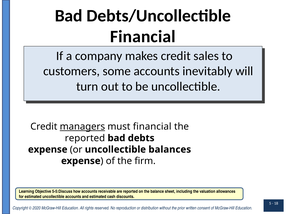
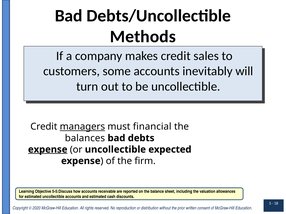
Financial at (143, 37): Financial -> Methods
reported at (85, 138): reported -> balances
expense at (48, 150) underline: none -> present
balances: balances -> expected
